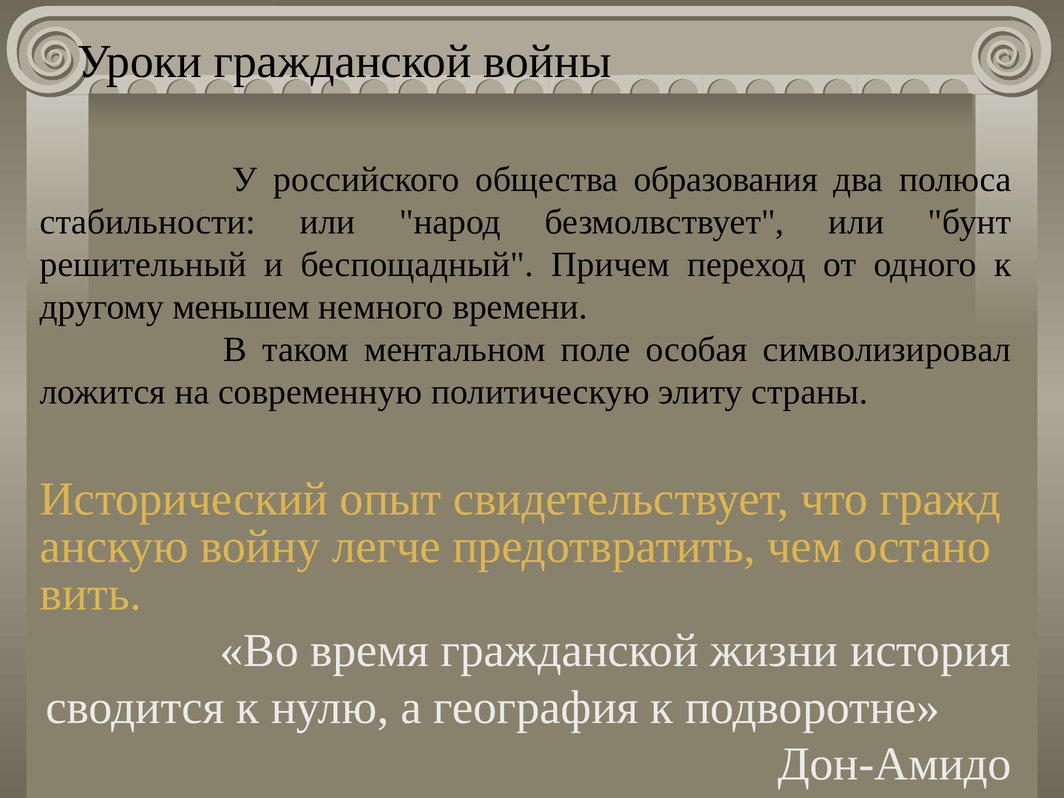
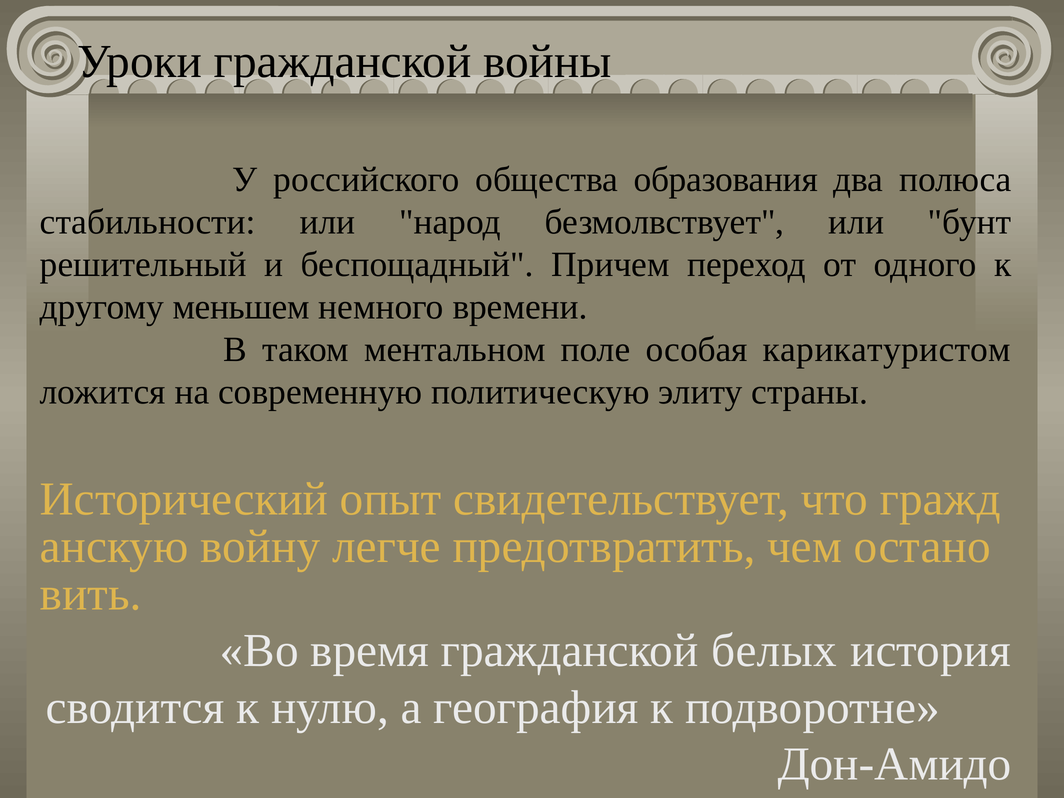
символизировал: символизировал -> карикатуристом
жизни: жизни -> белых
